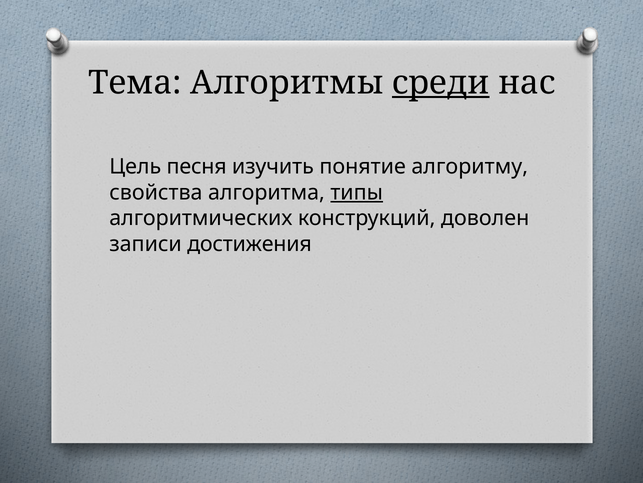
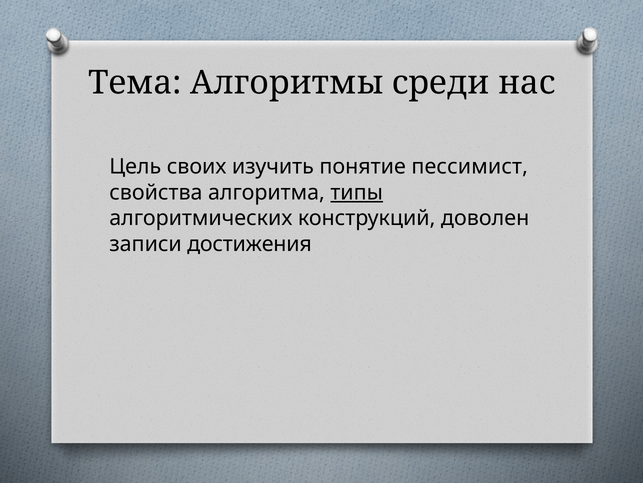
среди underline: present -> none
песня: песня -> своих
алгоритму: алгоритму -> пессимист
